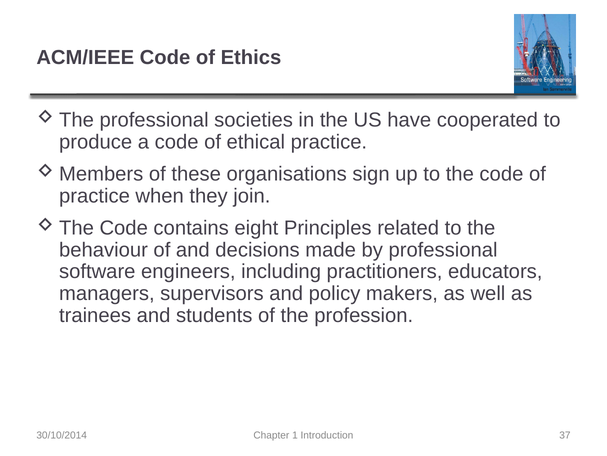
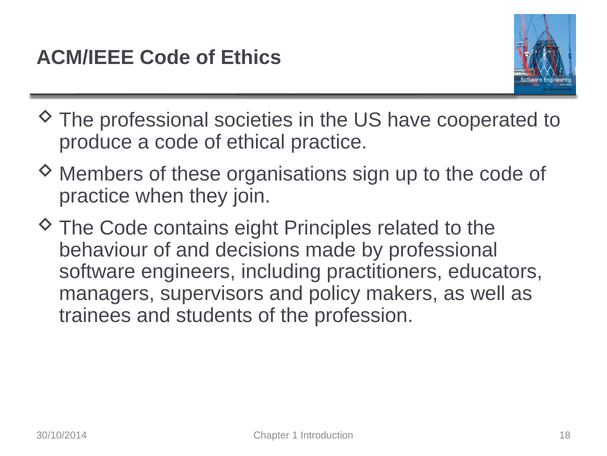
37: 37 -> 18
